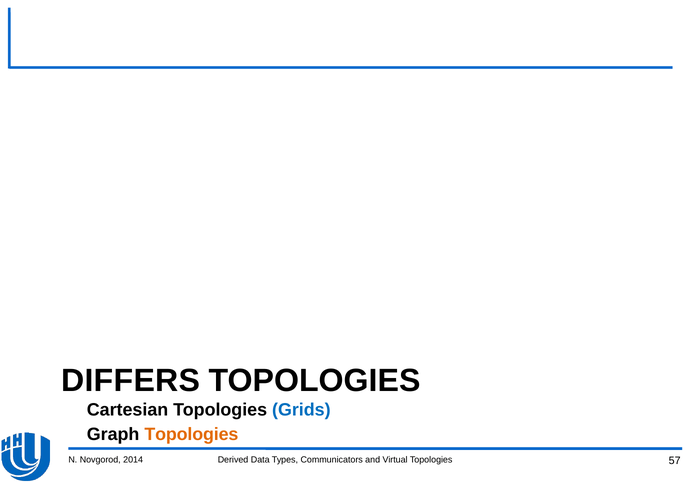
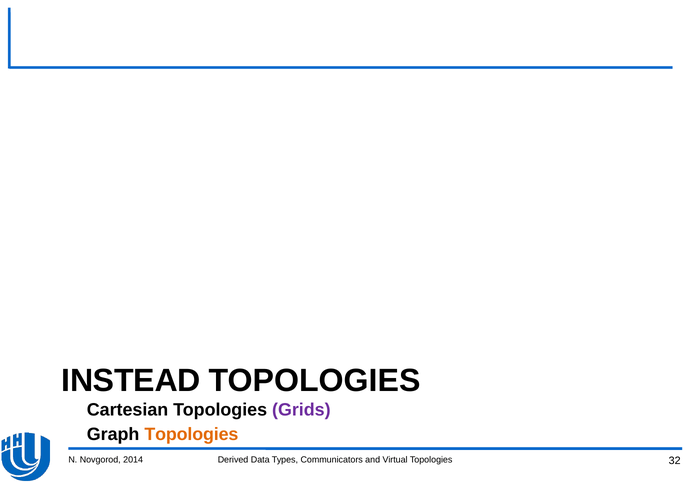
DIFFERS: DIFFERS -> INSTEAD
Grids colour: blue -> purple
57: 57 -> 32
